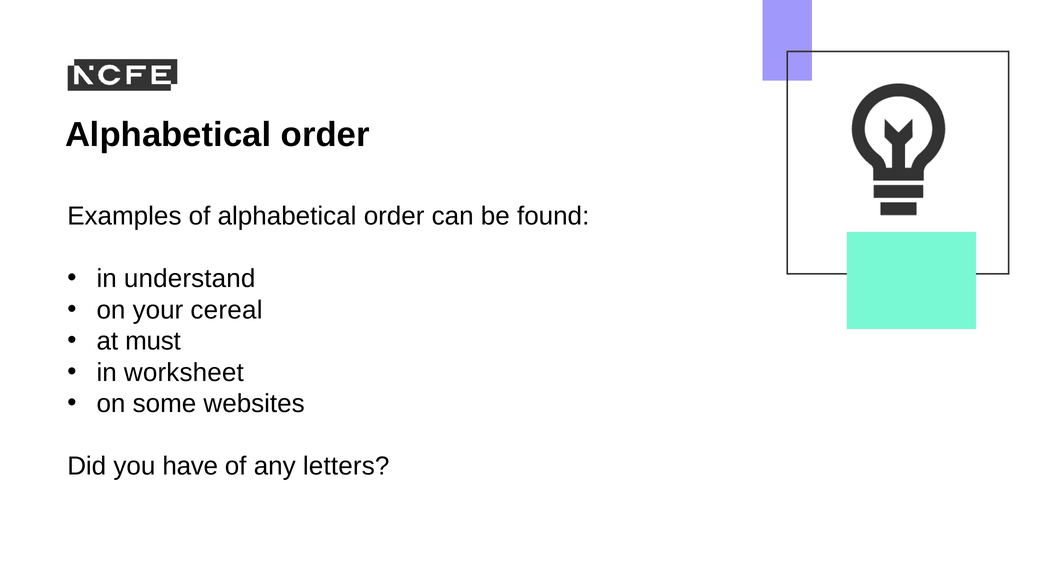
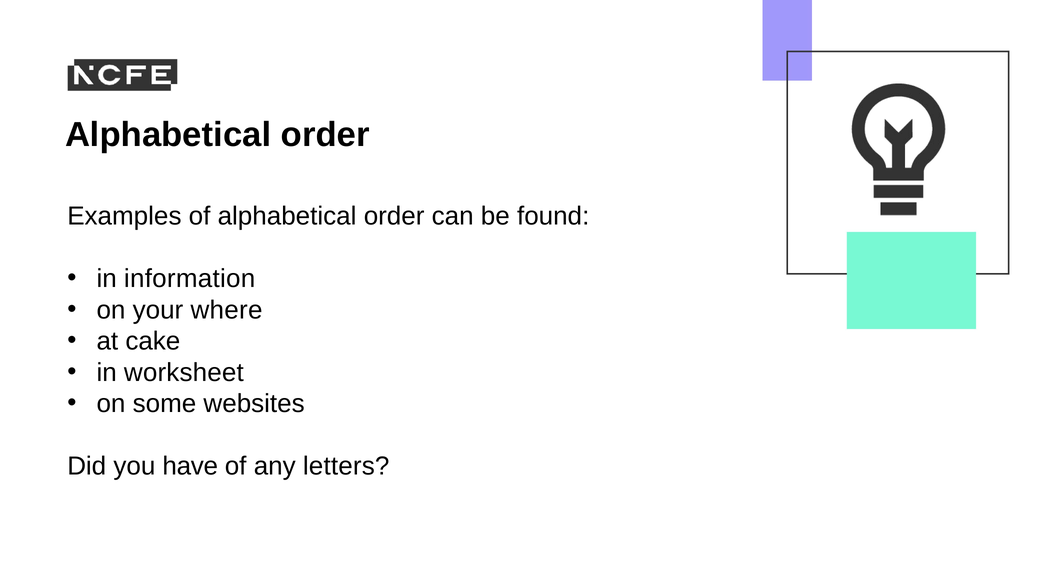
understand: understand -> information
cereal: cereal -> where
must: must -> cake
